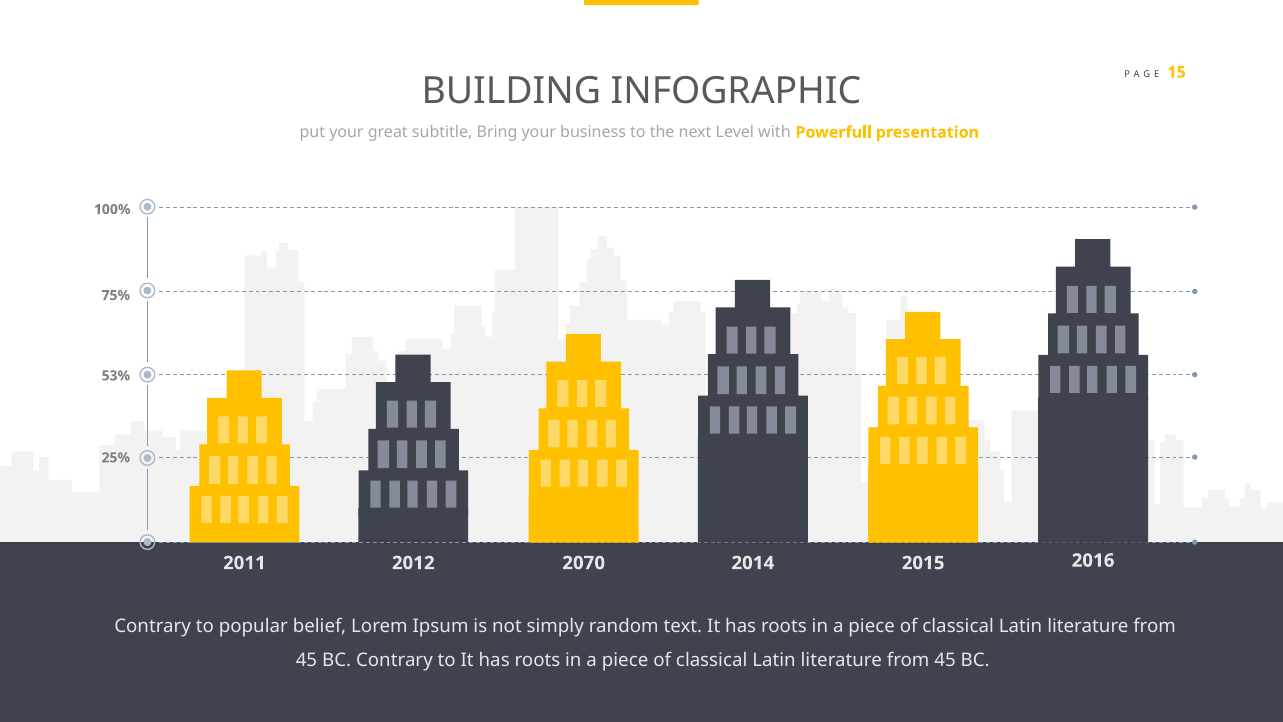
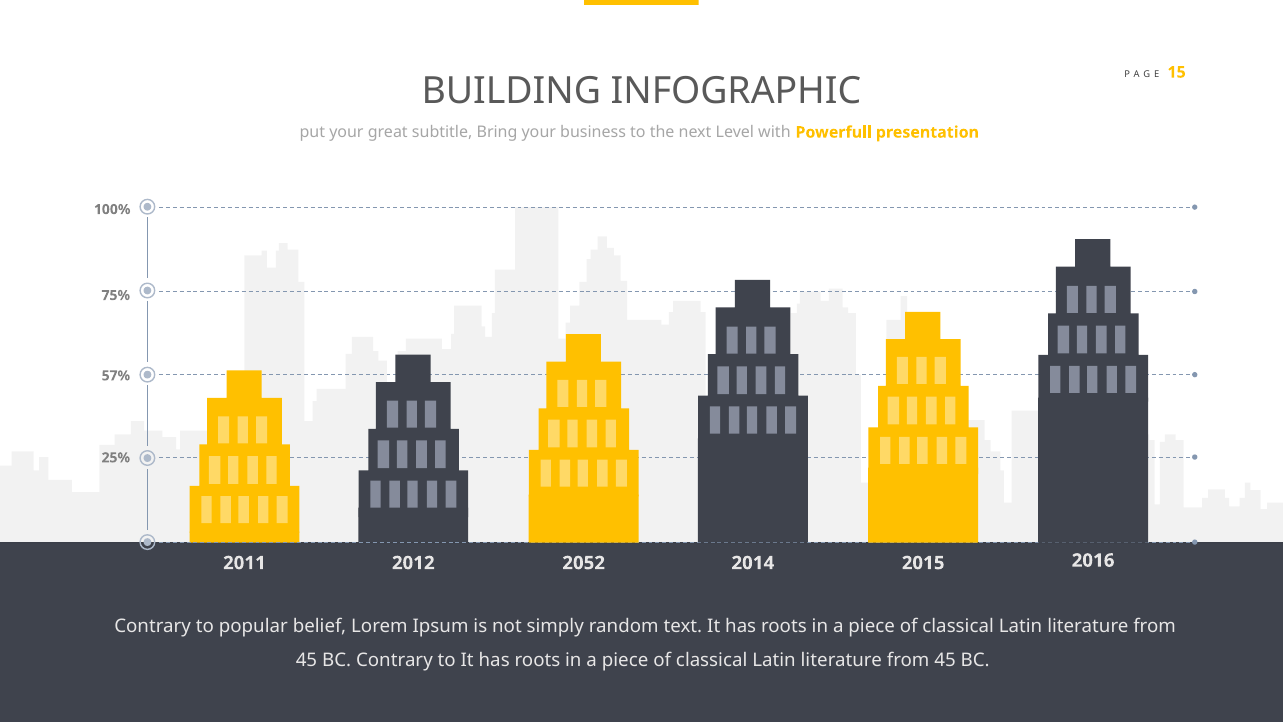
53%: 53% -> 57%
2070: 2070 -> 2052
